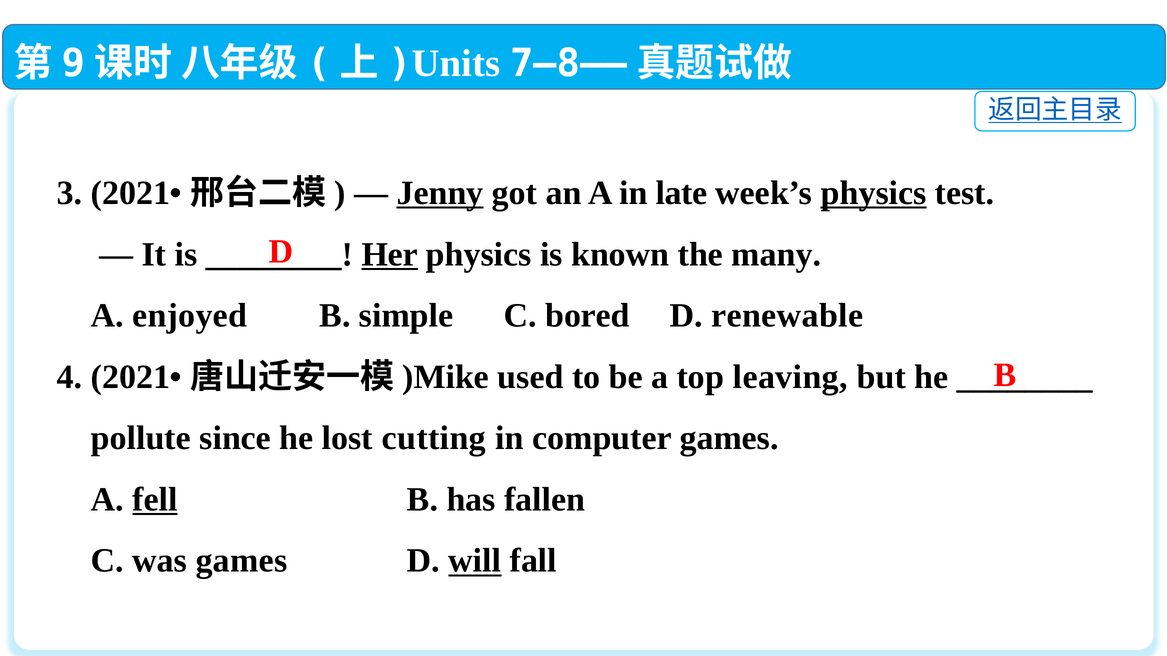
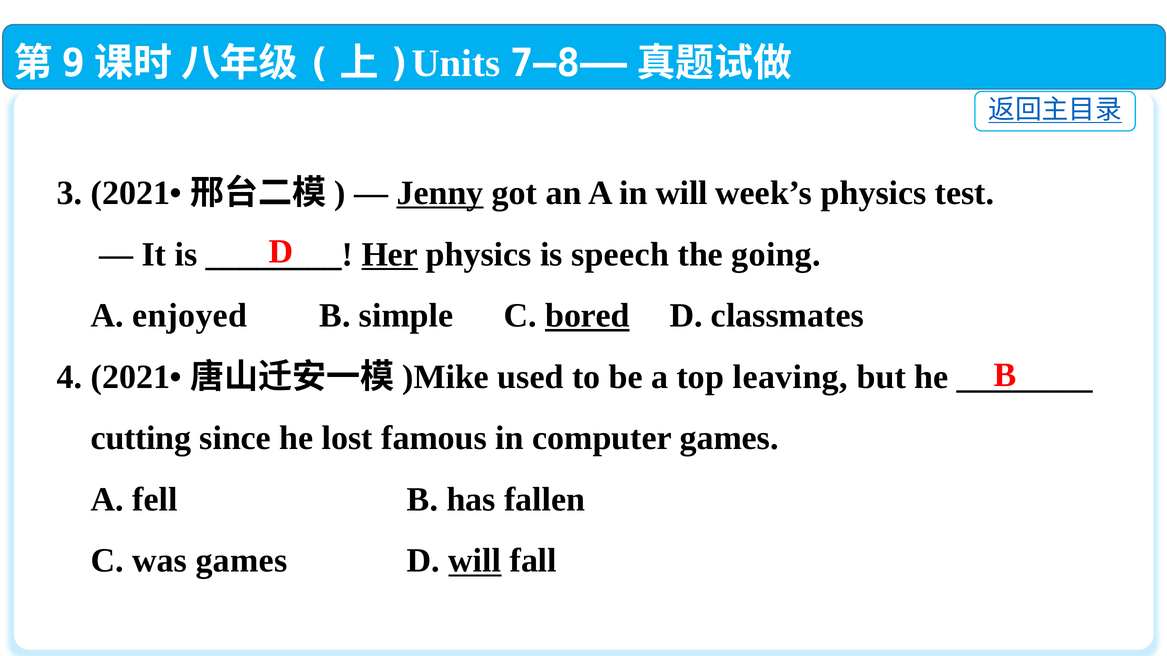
in late: late -> will
physics at (874, 193) underline: present -> none
known: known -> speech
many: many -> going
bored underline: none -> present
renewable: renewable -> classmates
pollute: pollute -> cutting
cutting: cutting -> famous
fell underline: present -> none
